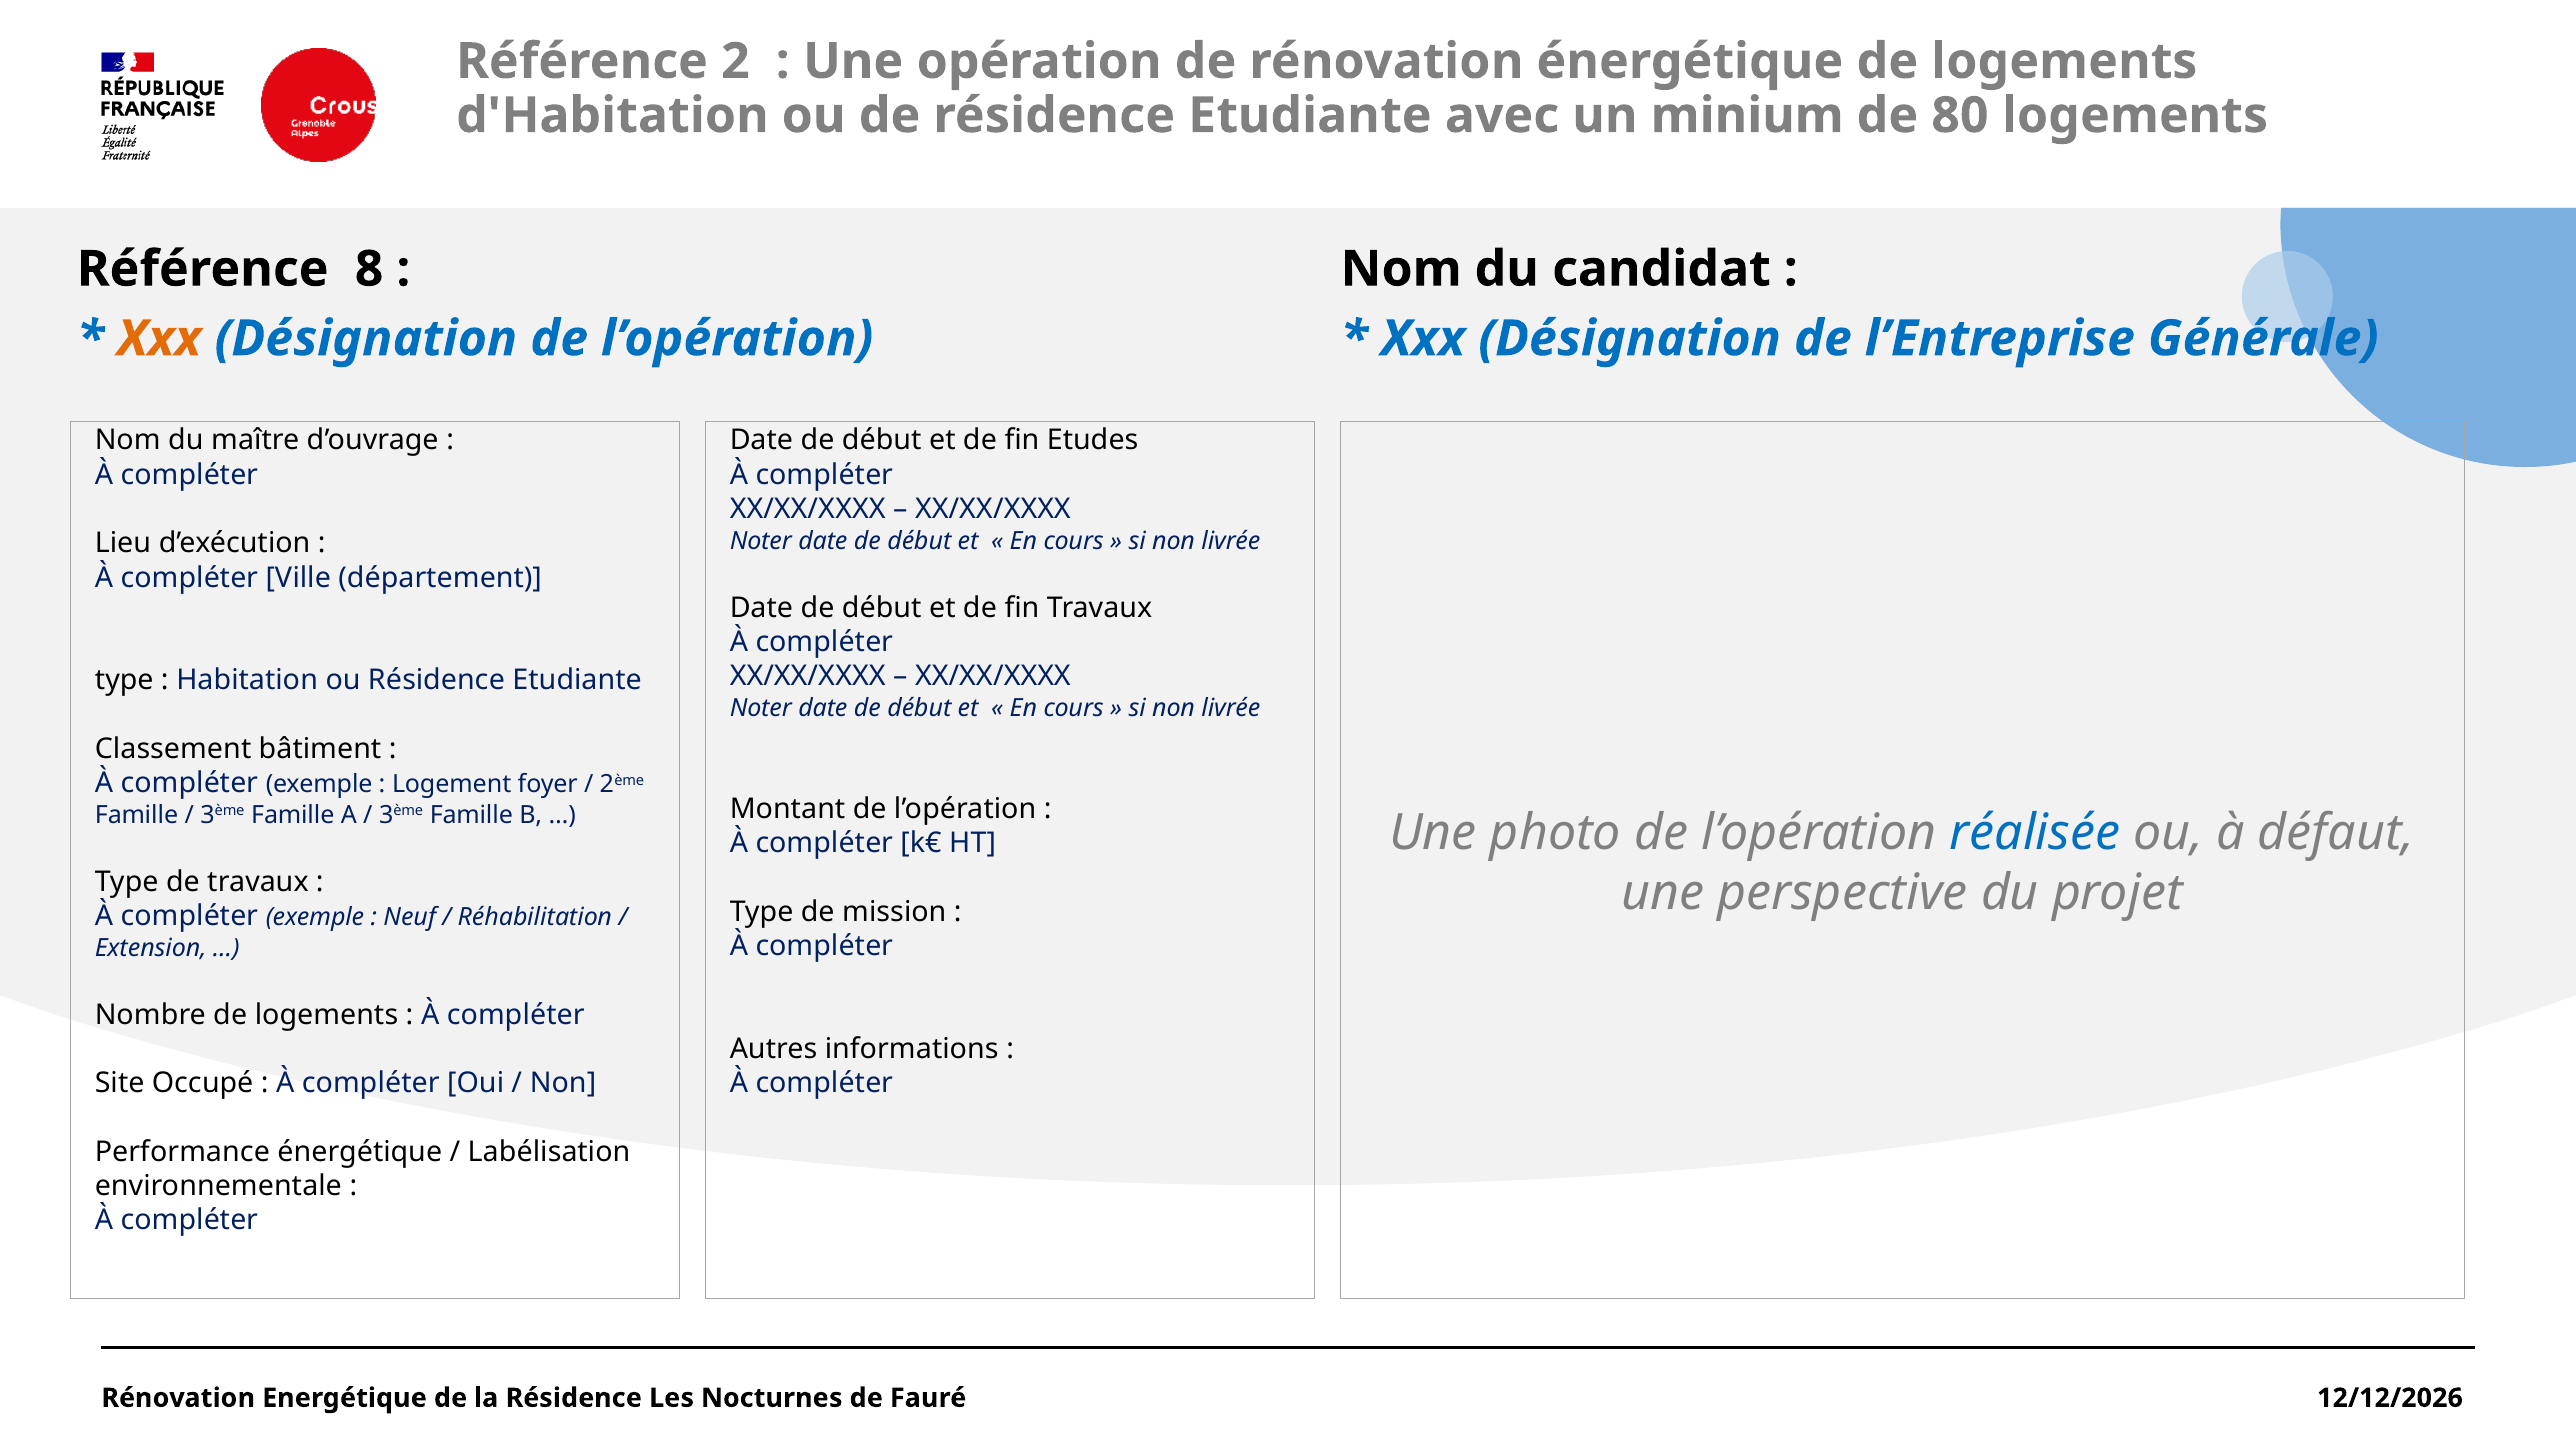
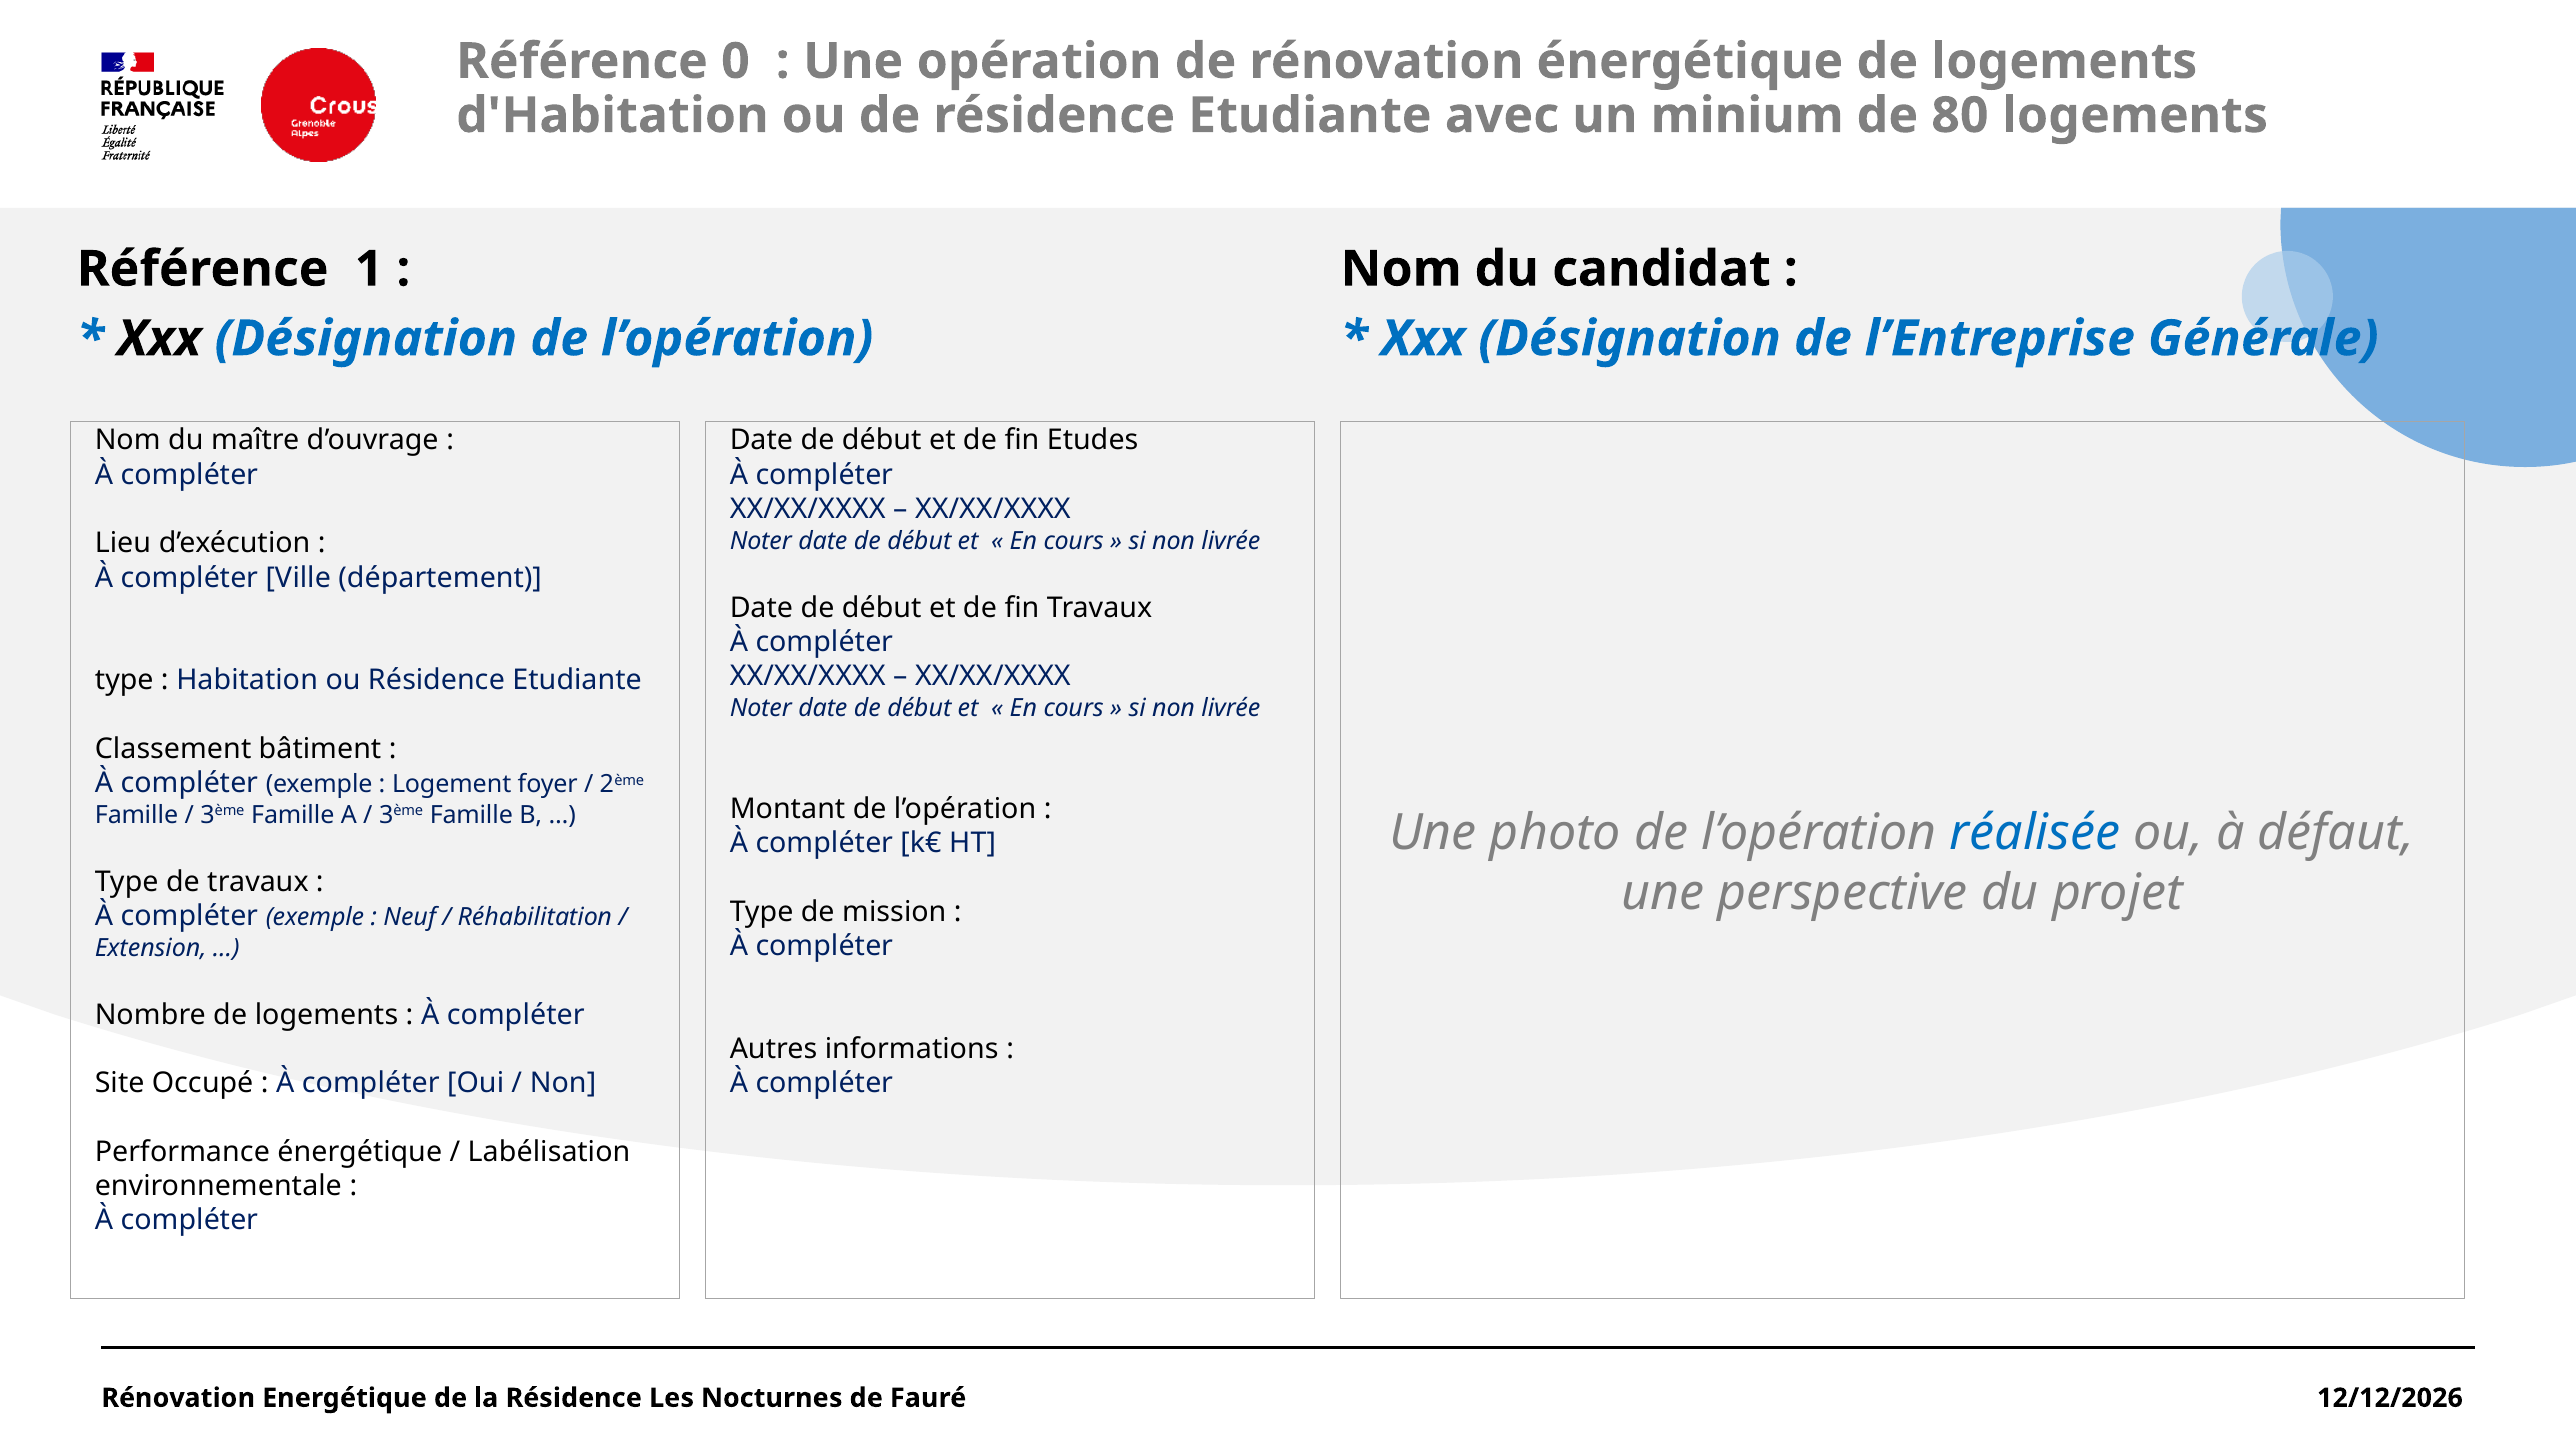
2: 2 -> 0
8: 8 -> 1
Xxx at (159, 339) colour: orange -> black
